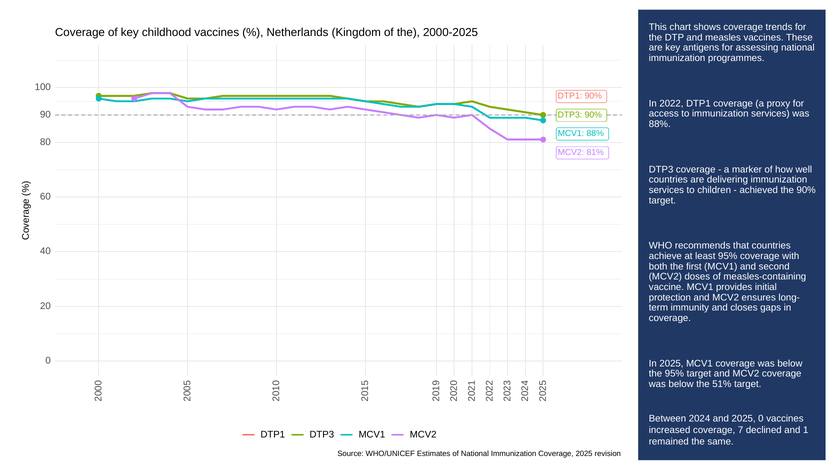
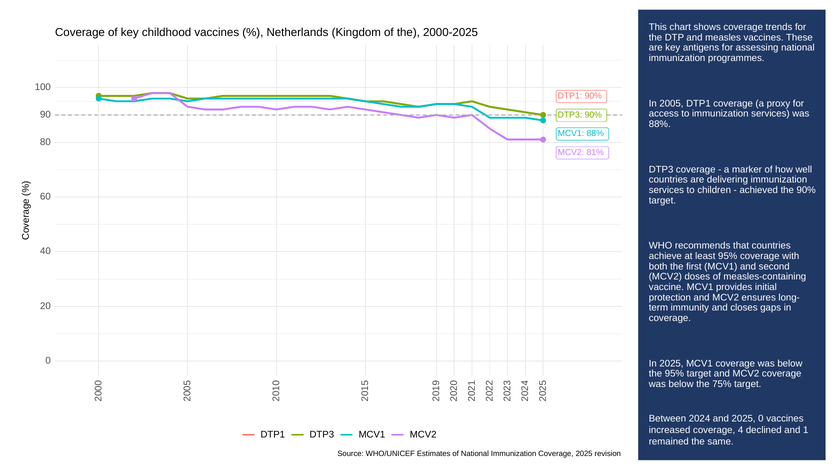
2022: 2022 -> 2005
51%: 51% -> 75%
coverage 7: 7 -> 4
